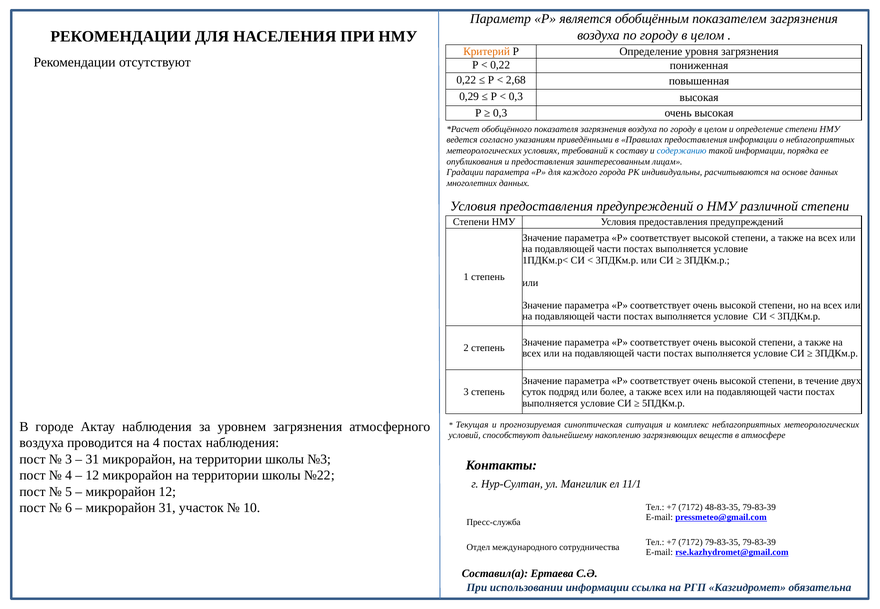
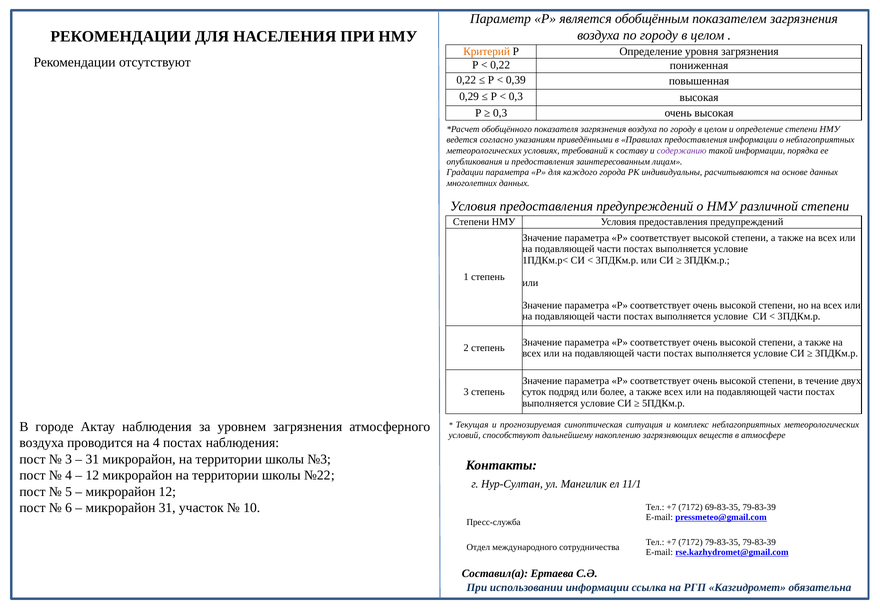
2,68: 2,68 -> 0,39
содержанию colour: blue -> purple
48-83-35: 48-83-35 -> 69-83-35
